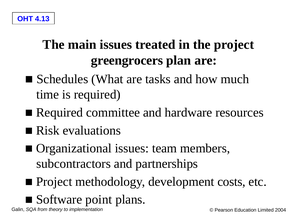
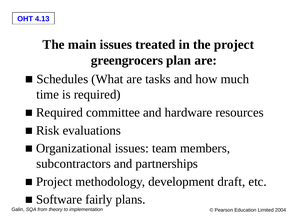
costs: costs -> draft
point: point -> fairly
